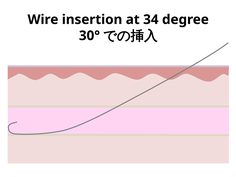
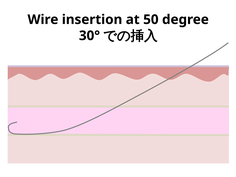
34: 34 -> 50
